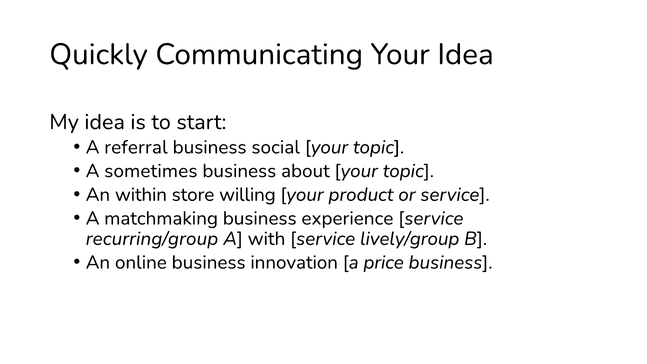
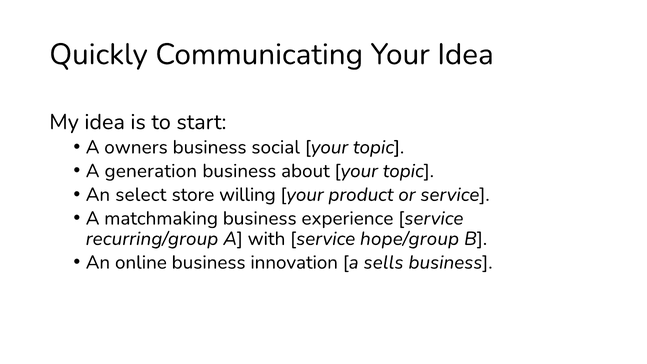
referral: referral -> owners
sometimes: sometimes -> generation
within: within -> select
lively/group: lively/group -> hope/group
price: price -> sells
